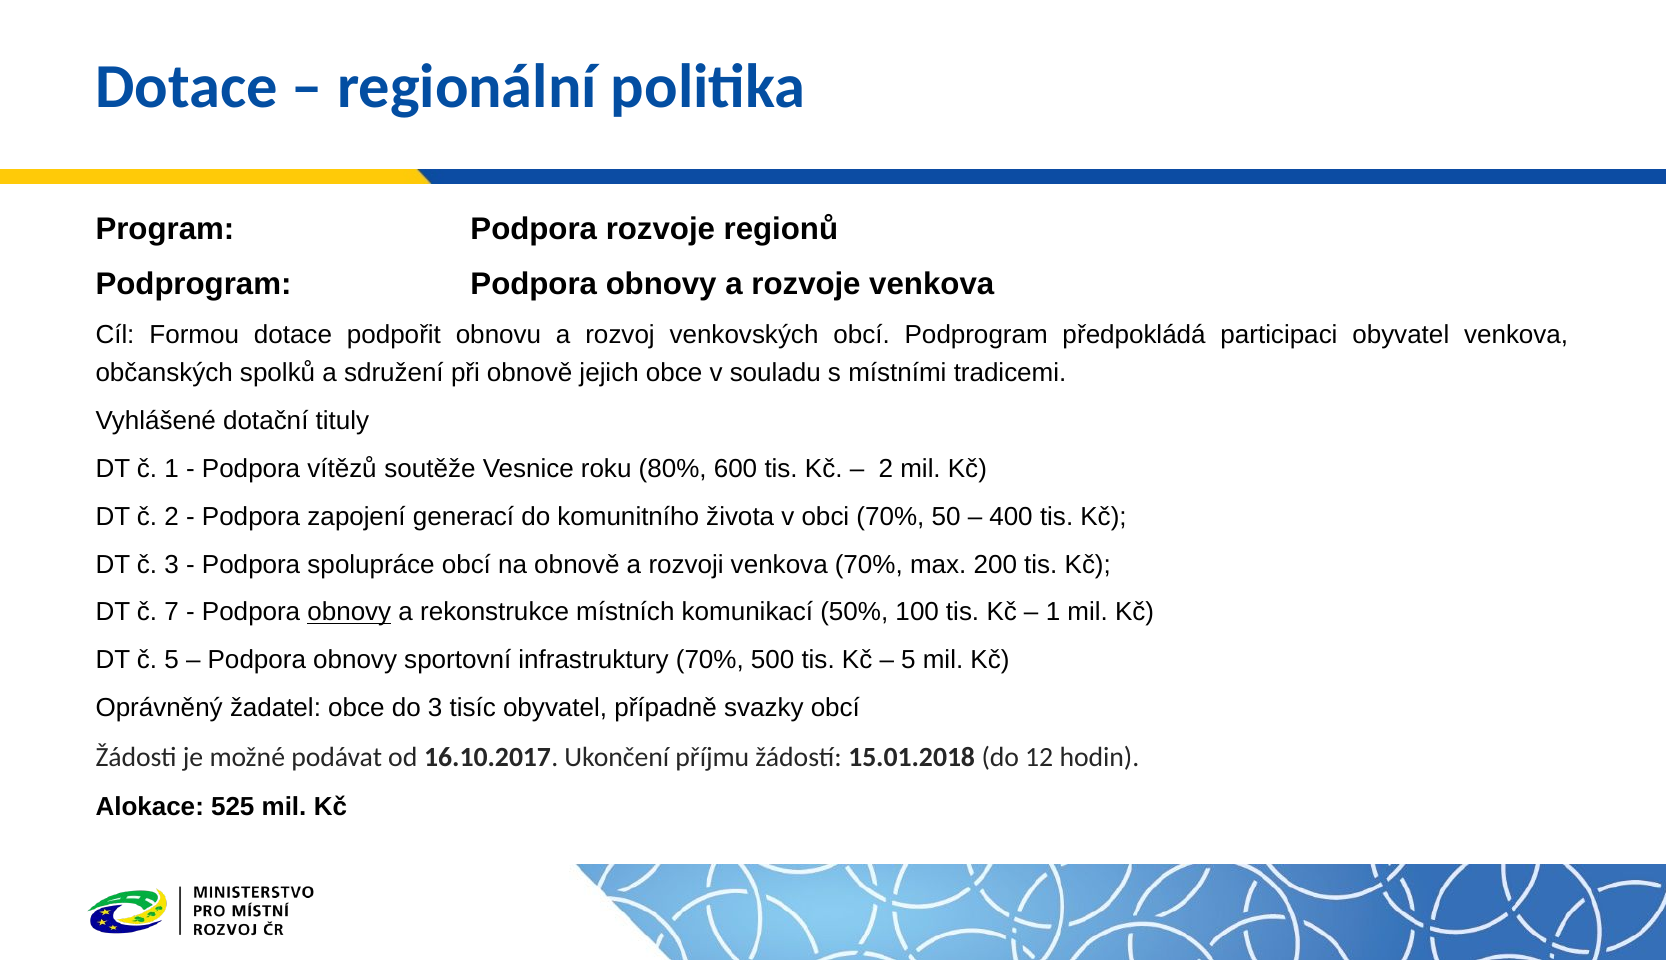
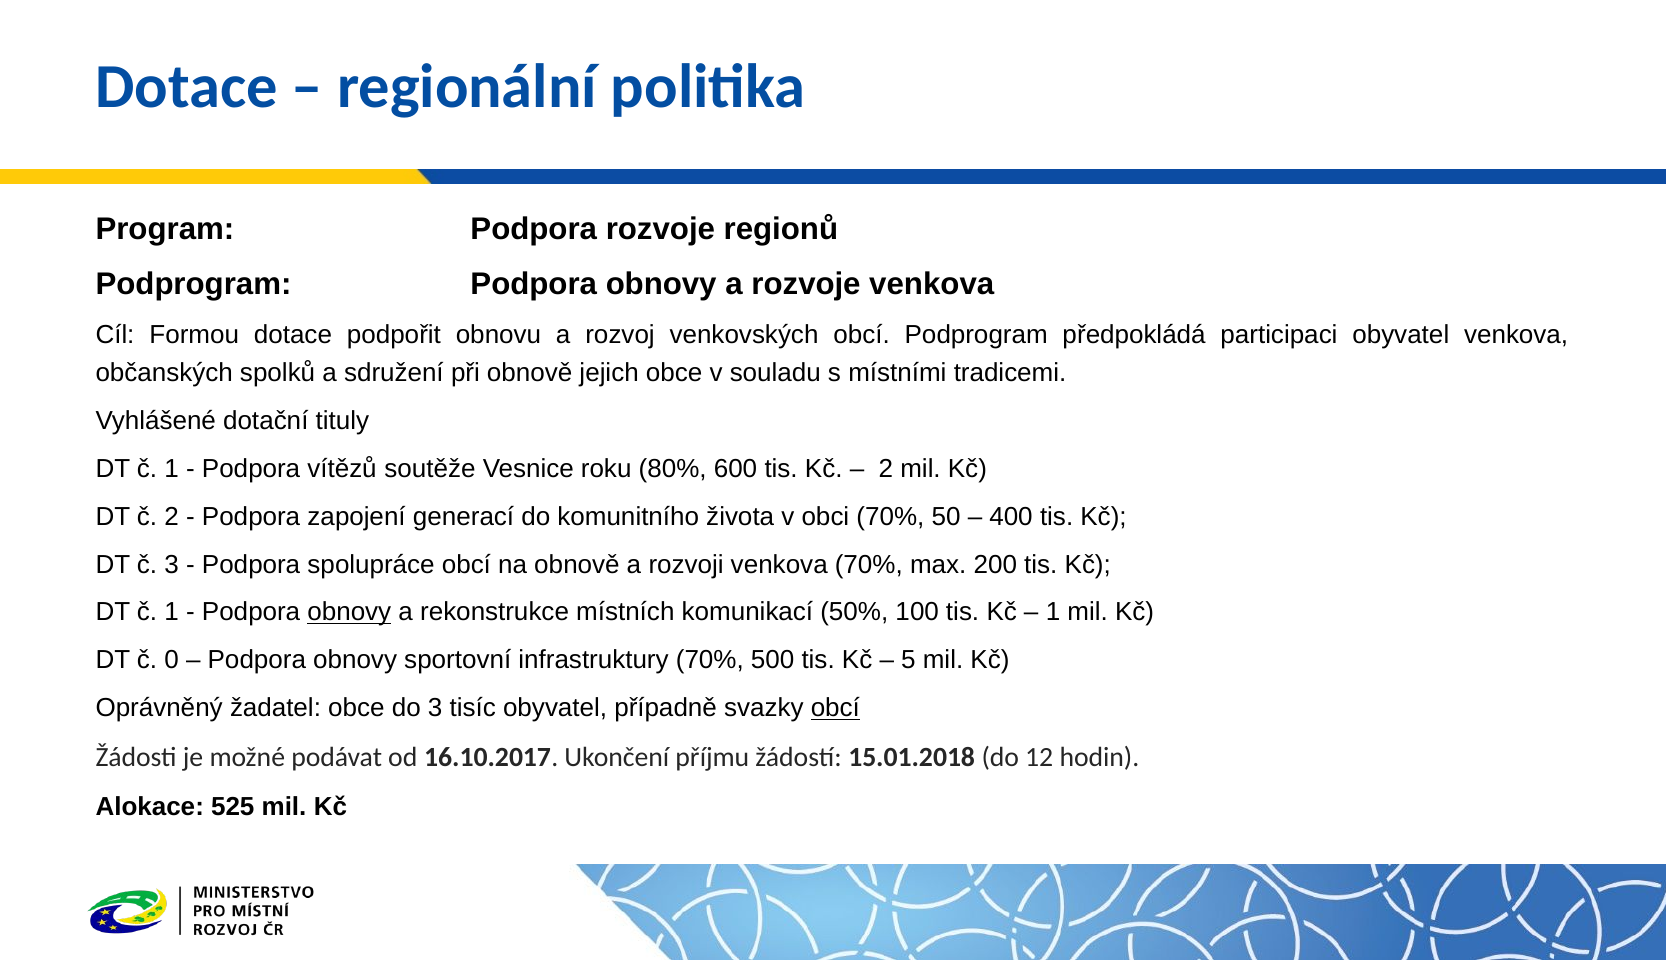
7 at (172, 612): 7 -> 1
č 5: 5 -> 0
obcí at (835, 708) underline: none -> present
